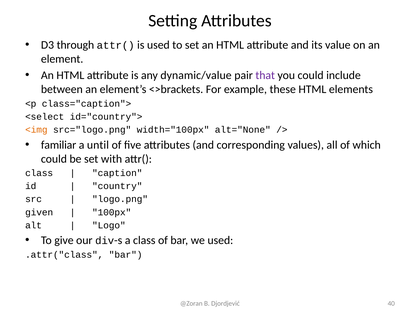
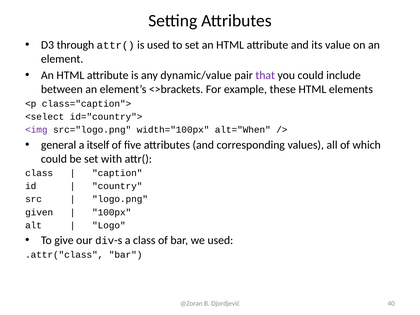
<img colour: orange -> purple
alt="None: alt="None -> alt="When
familiar: familiar -> general
until: until -> itself
